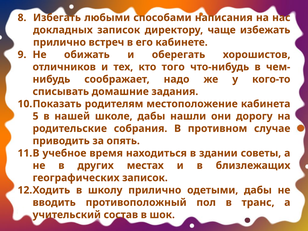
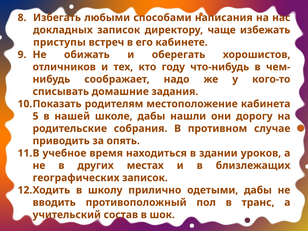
прилично at (59, 42): прилично -> приступы
того: того -> году
советы: советы -> уроков
